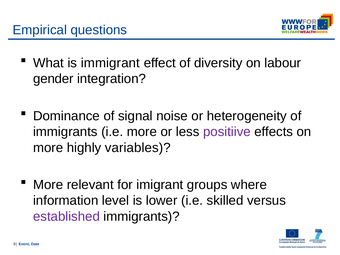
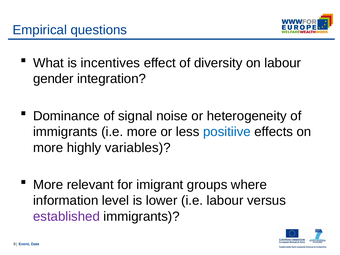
immigrant: immigrant -> incentives
positiive colour: purple -> blue
i.e skilled: skilled -> labour
